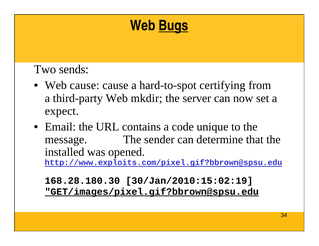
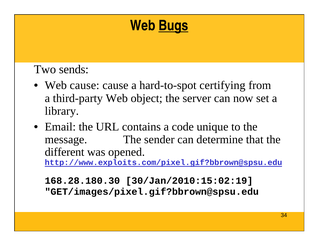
mkdir: mkdir -> object
expect: expect -> library
installed: installed -> different
GET/images/pixel.gif?bbrown@spsu.edu underline: present -> none
